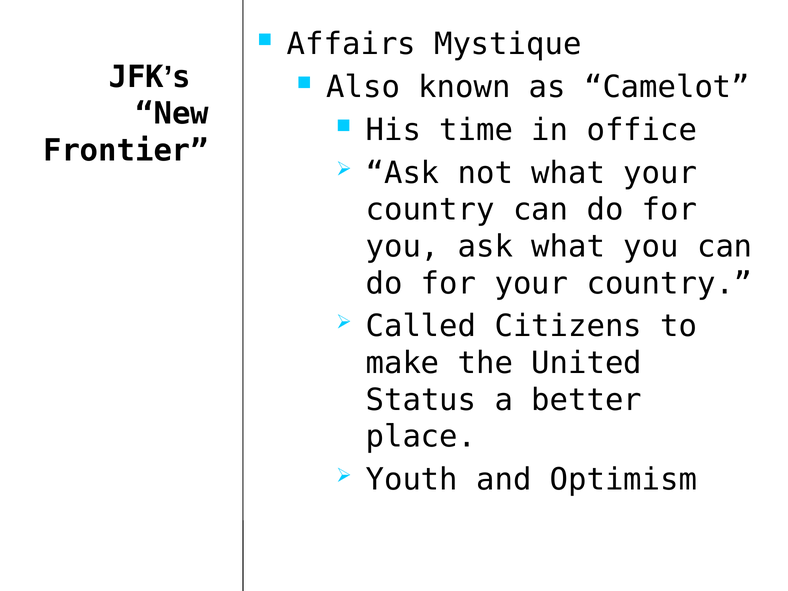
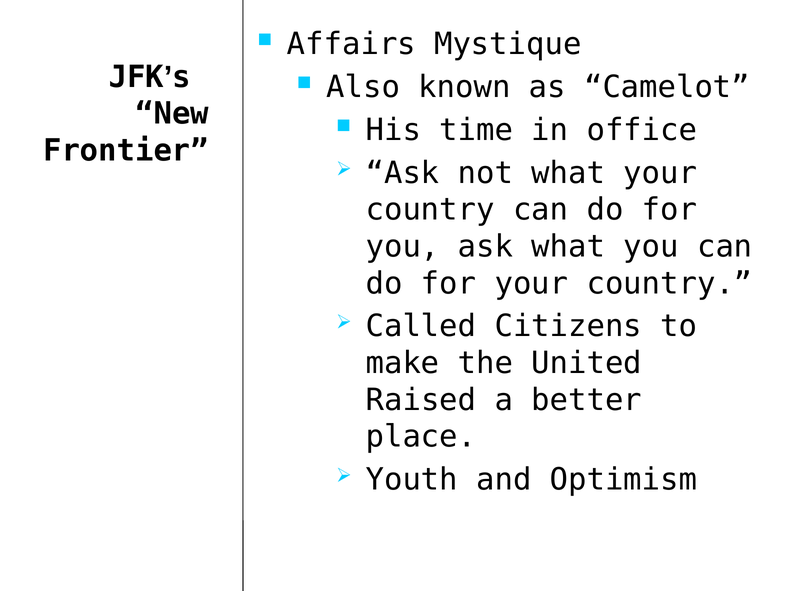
Status: Status -> Raised
